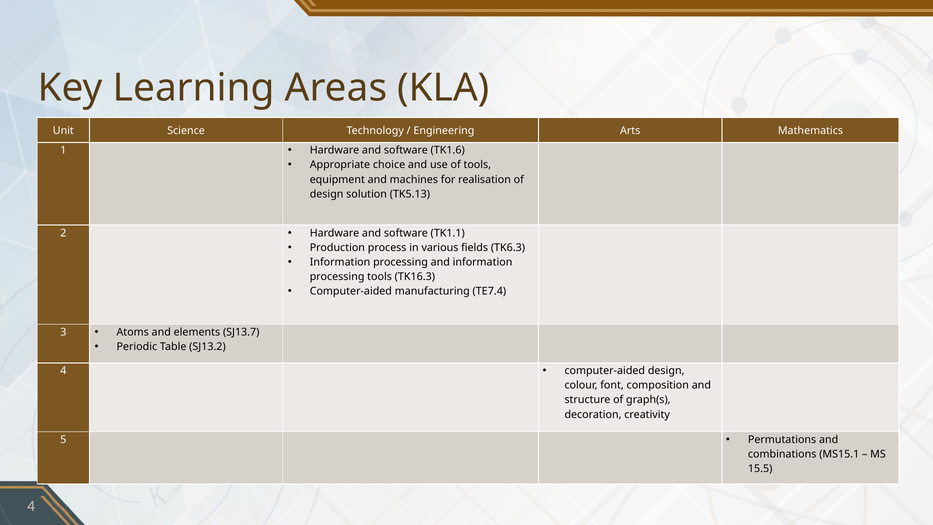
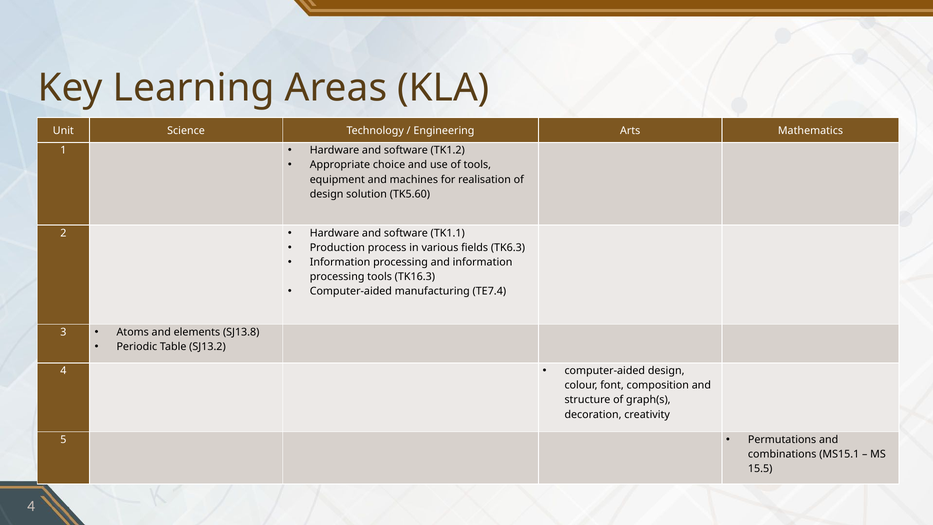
TK1.6: TK1.6 -> TK1.2
TK5.13: TK5.13 -> TK5.60
SJ13.7: SJ13.7 -> SJ13.8
